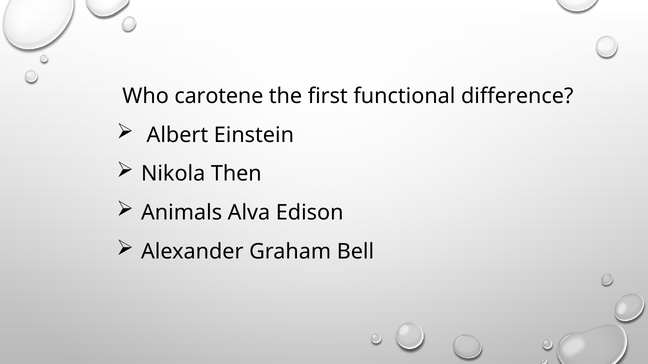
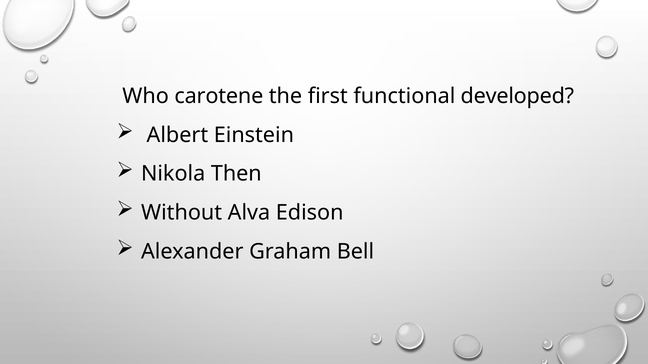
difference: difference -> developed
Animals: Animals -> Without
